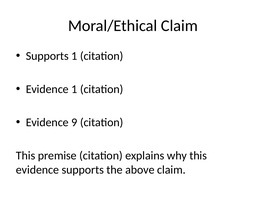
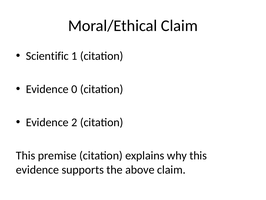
Supports at (47, 56): Supports -> Scientific
Evidence 1: 1 -> 0
9: 9 -> 2
